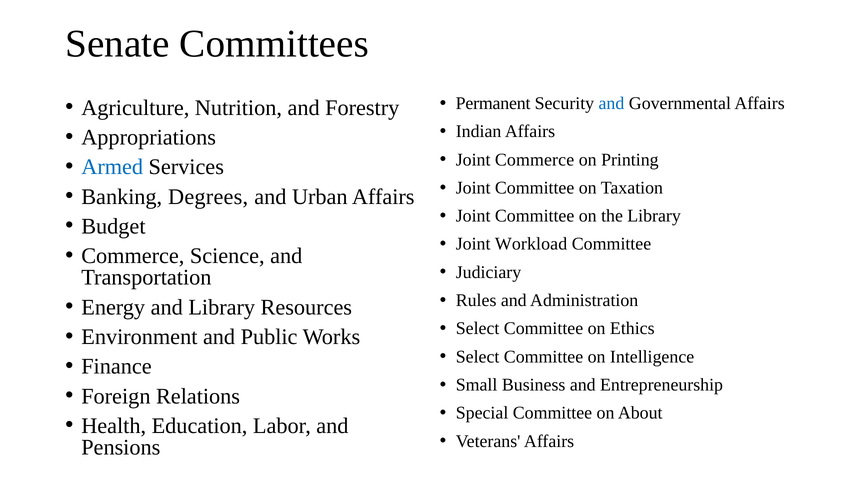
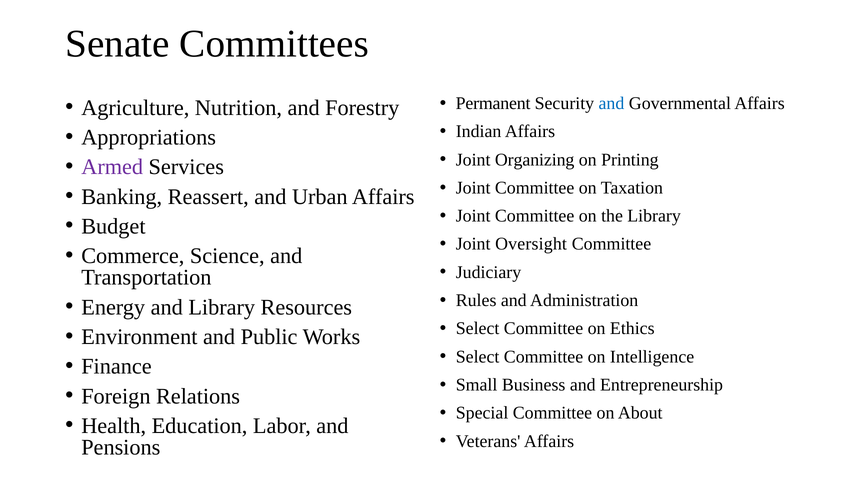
Joint Commerce: Commerce -> Organizing
Armed colour: blue -> purple
Degrees: Degrees -> Reassert
Workload: Workload -> Oversight
